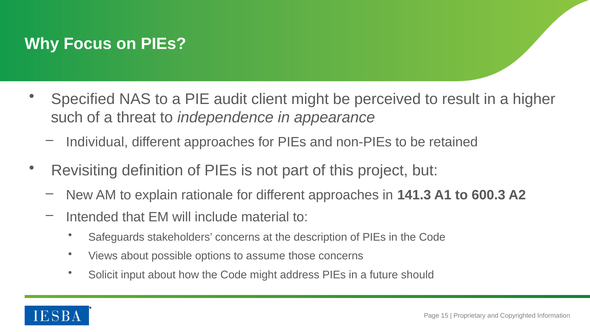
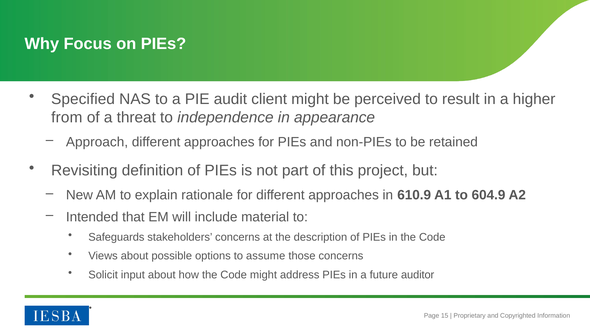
such: such -> from
Individual: Individual -> Approach
141.3: 141.3 -> 610.9
600.3: 600.3 -> 604.9
should: should -> auditor
